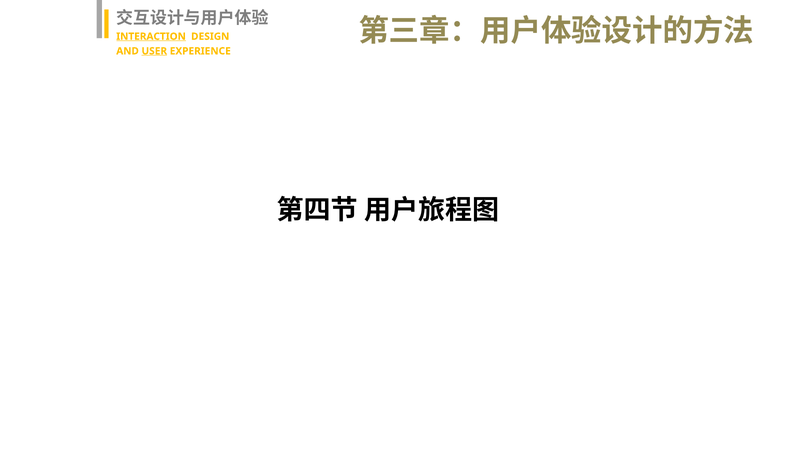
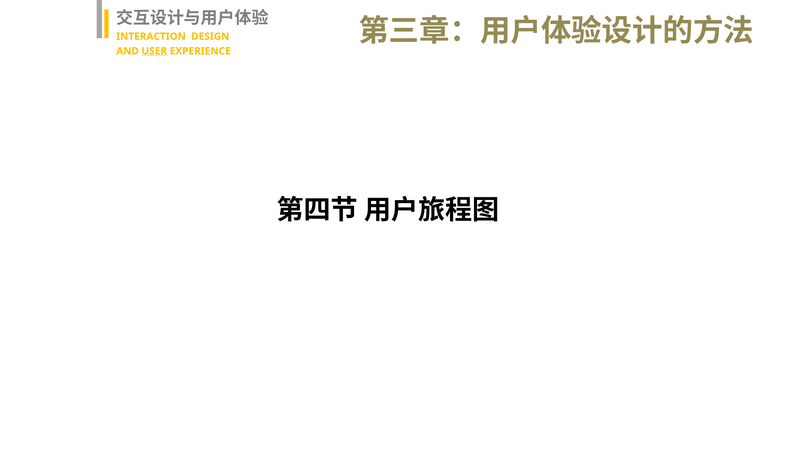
INTERACTION underline: present -> none
